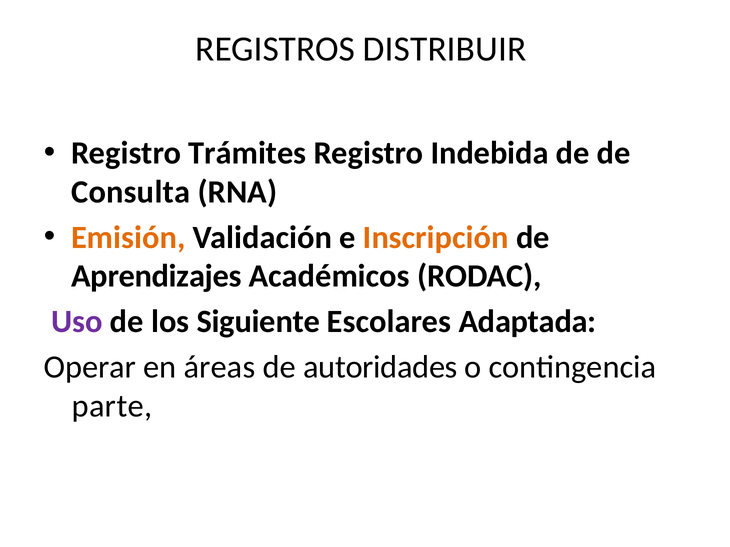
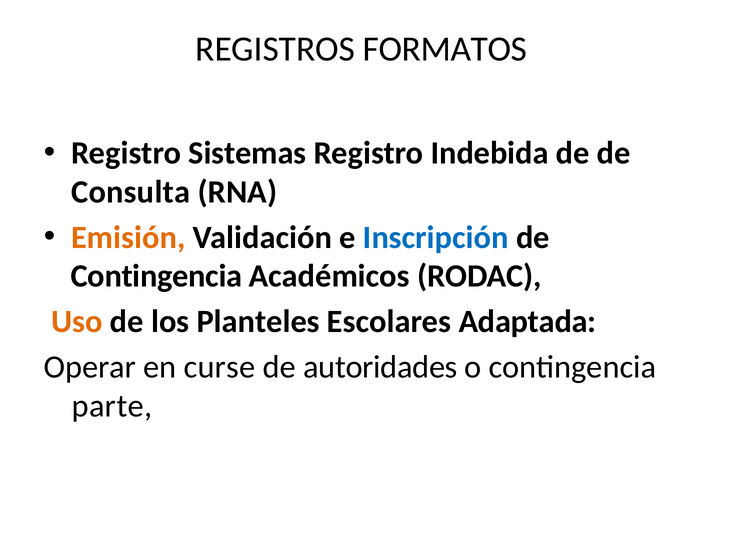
DISTRIBUIR: DISTRIBUIR -> FORMATOS
Trámites: Trámites -> Sistemas
Inscripción colour: orange -> blue
Aprendizajes at (156, 276): Aprendizajes -> Contingencia
Uso colour: purple -> orange
Siguiente: Siguiente -> Planteles
áreas: áreas -> curse
